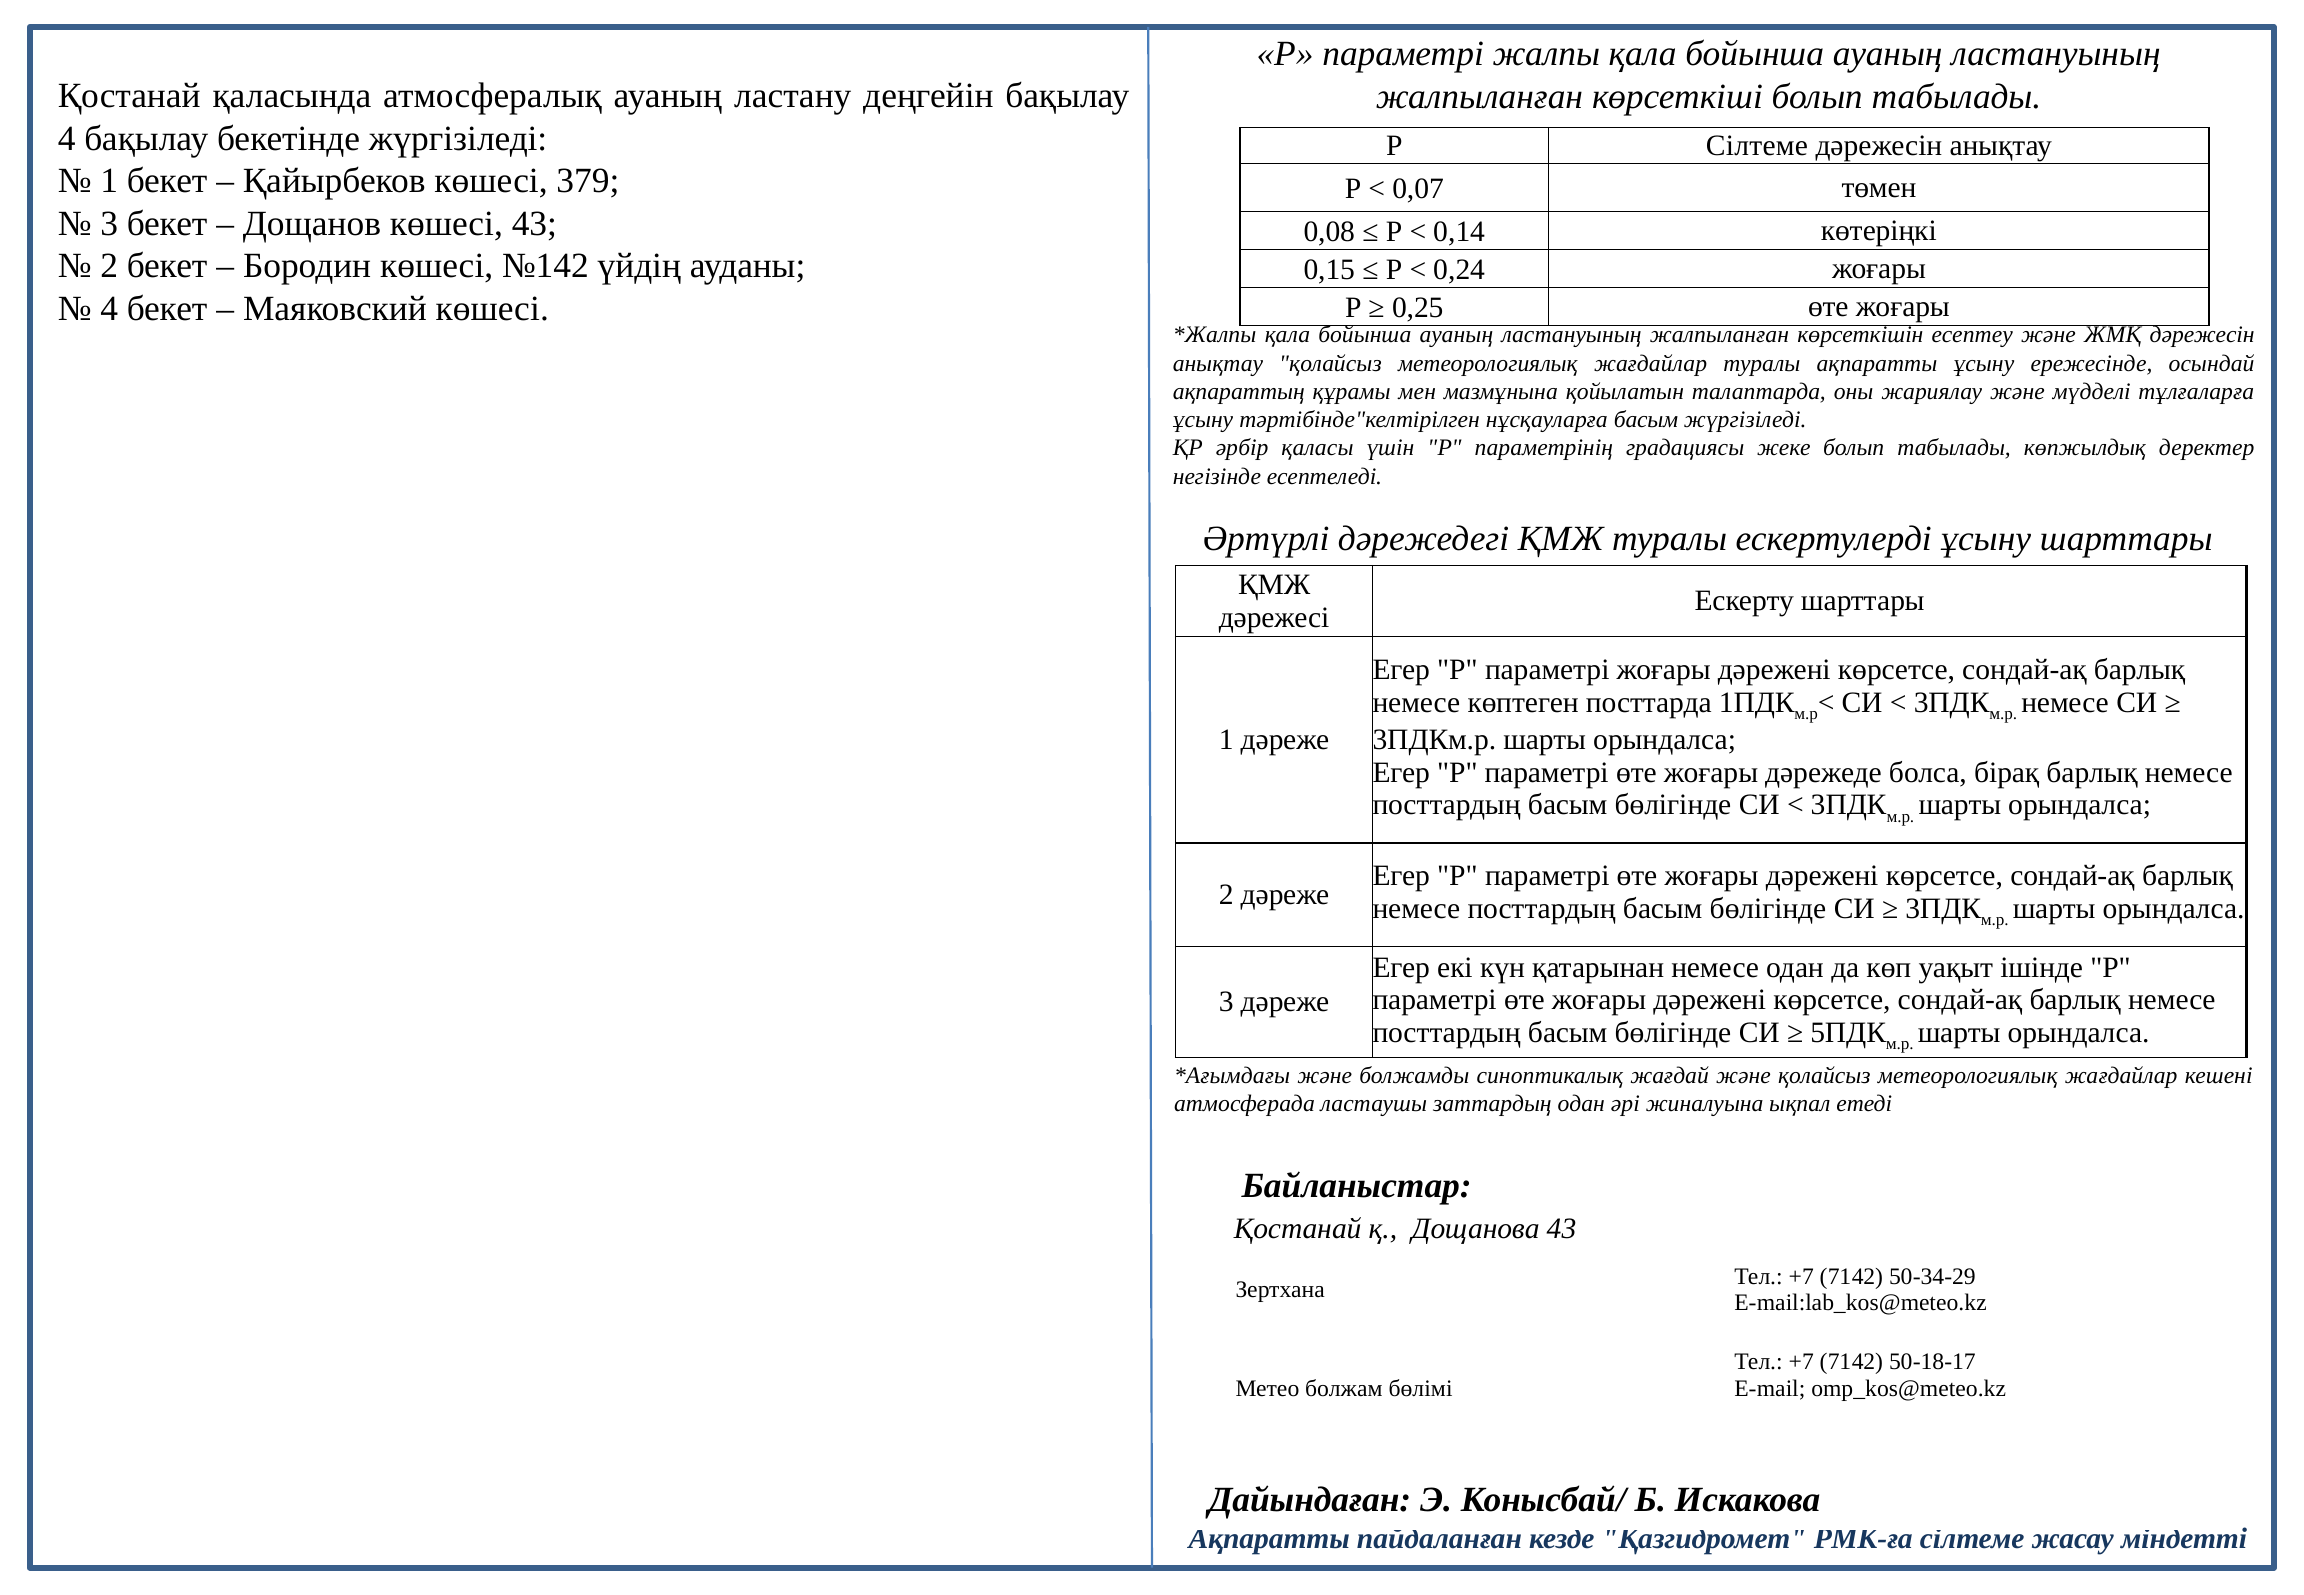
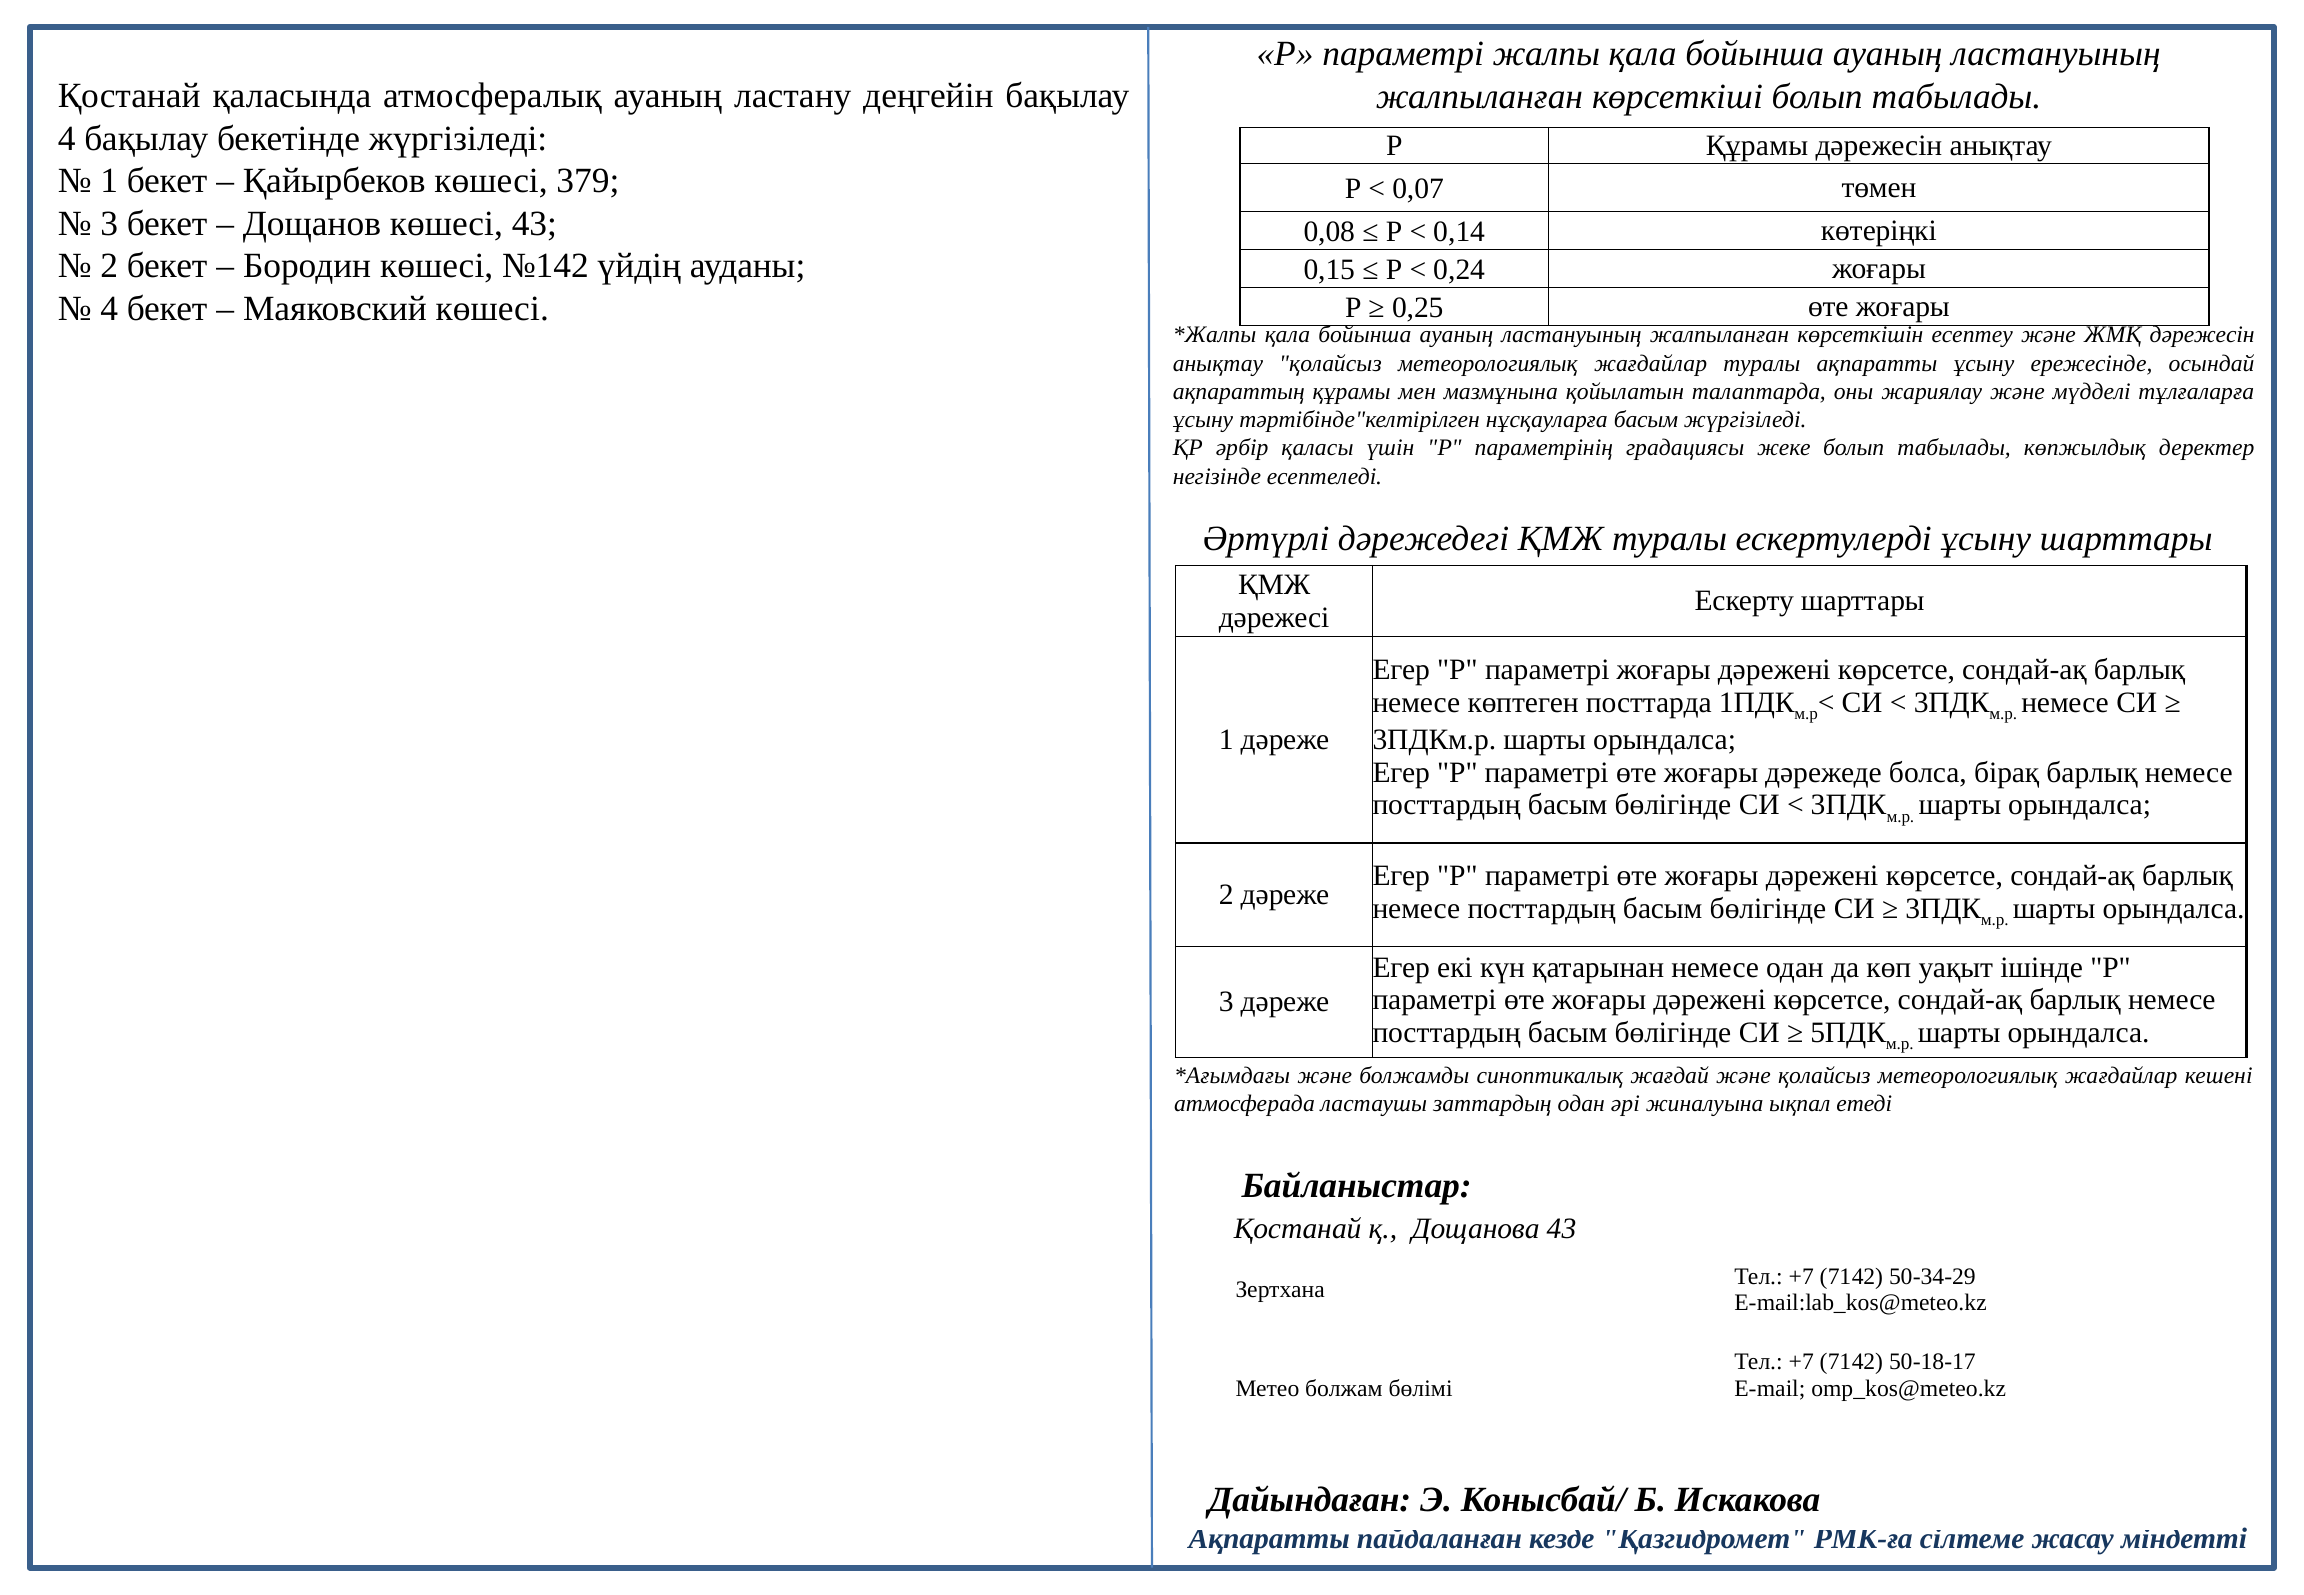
Р Сілтеме: Сілтеме -> Құрамы
